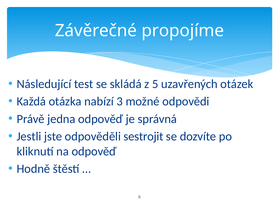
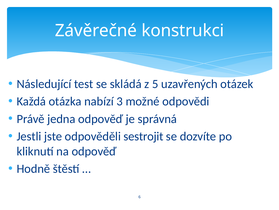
propojíme: propojíme -> konstrukci
